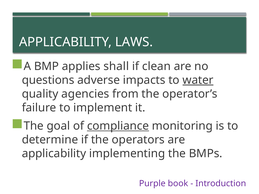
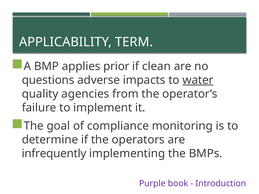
LAWS: LAWS -> TERM
shall: shall -> prior
compliance underline: present -> none
applicability at (54, 154): applicability -> infrequently
